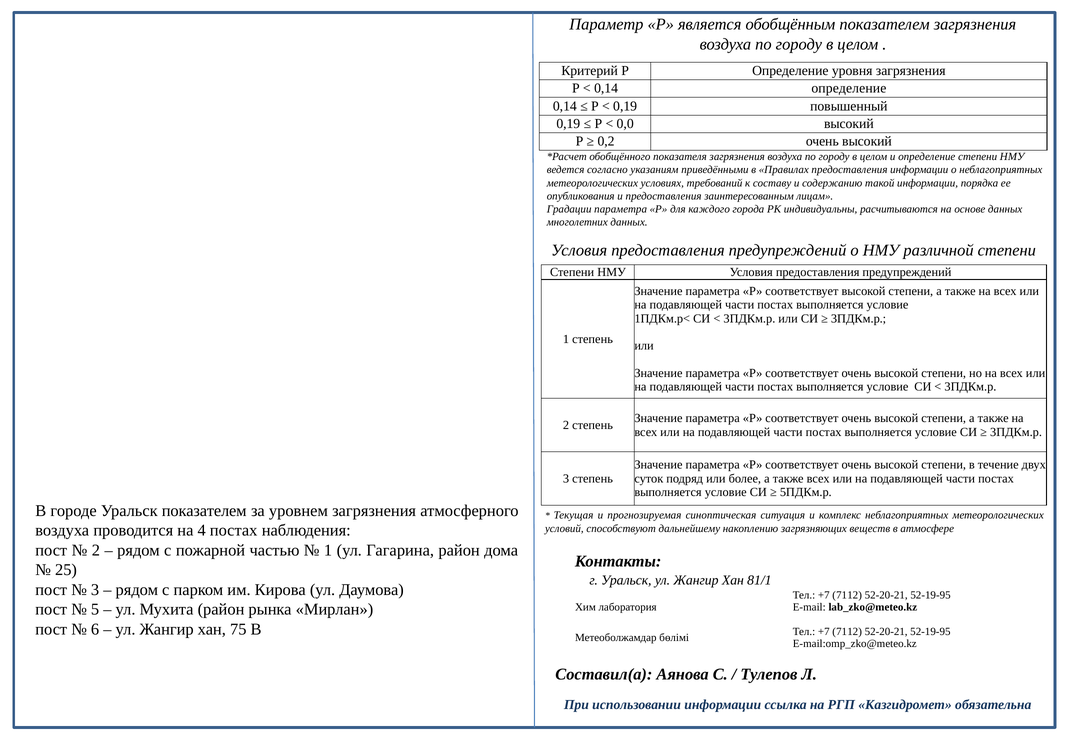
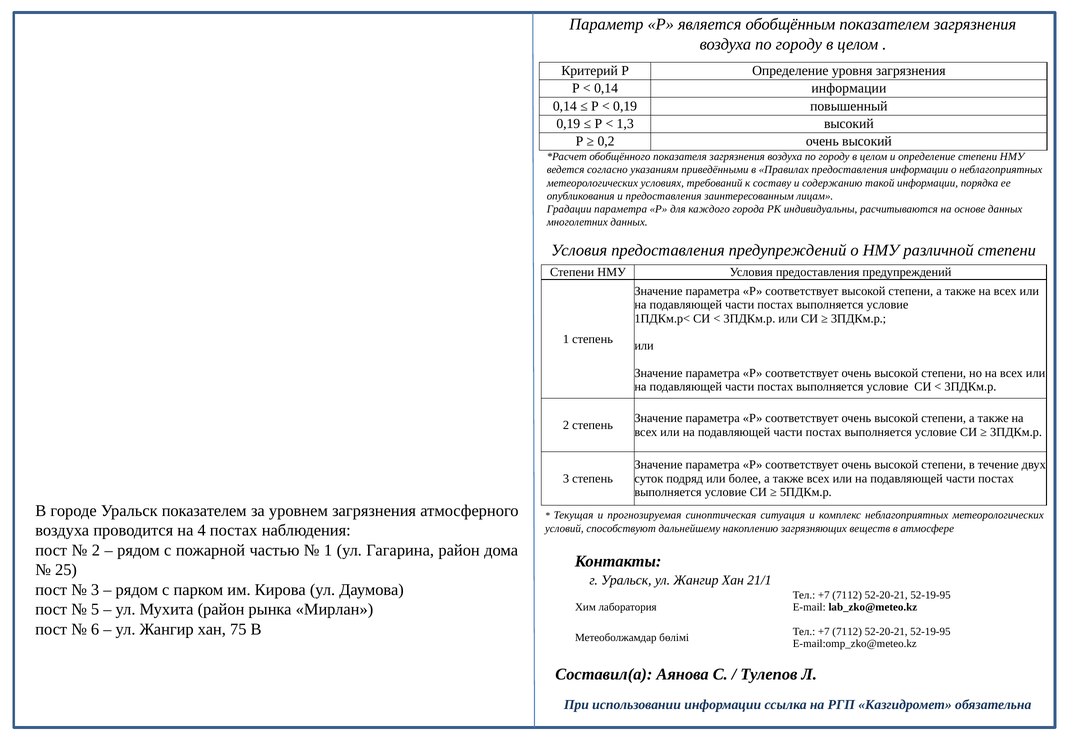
0,14 определение: определение -> информации
0,0: 0,0 -> 1,3
81/1: 81/1 -> 21/1
